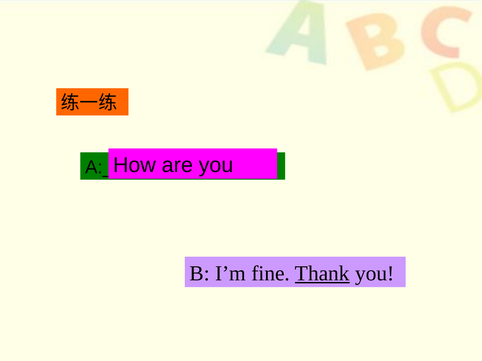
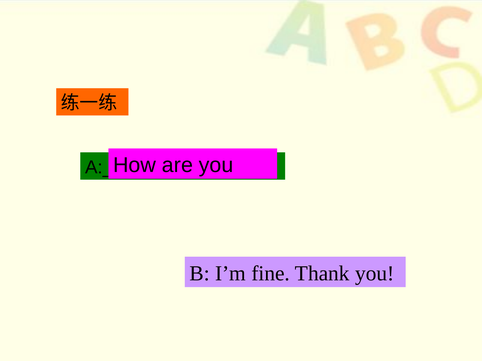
Thank underline: present -> none
